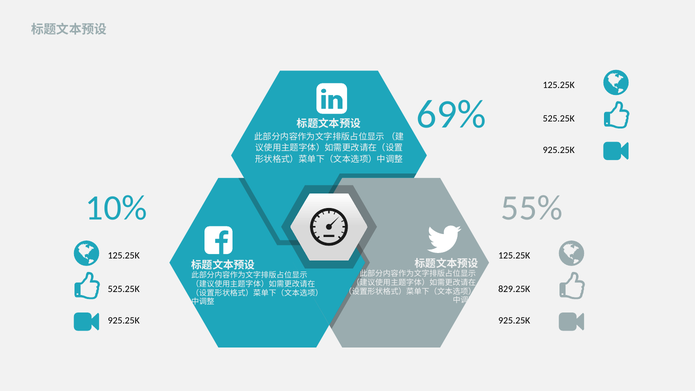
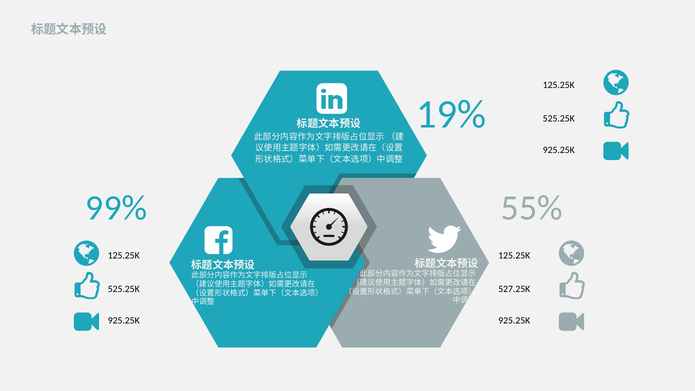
69%: 69% -> 19%
10%: 10% -> 99%
829.25K: 829.25K -> 527.25K
